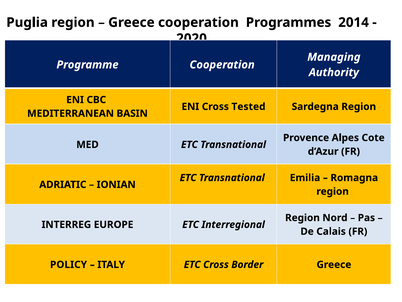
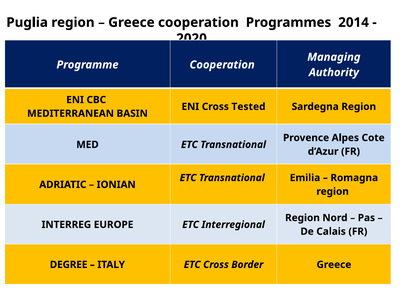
POLICY: POLICY -> DEGREE
